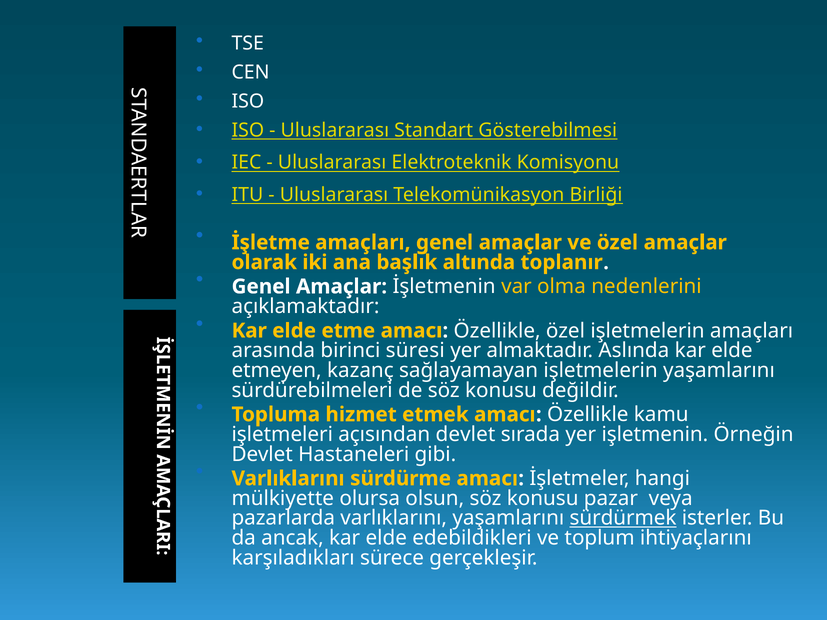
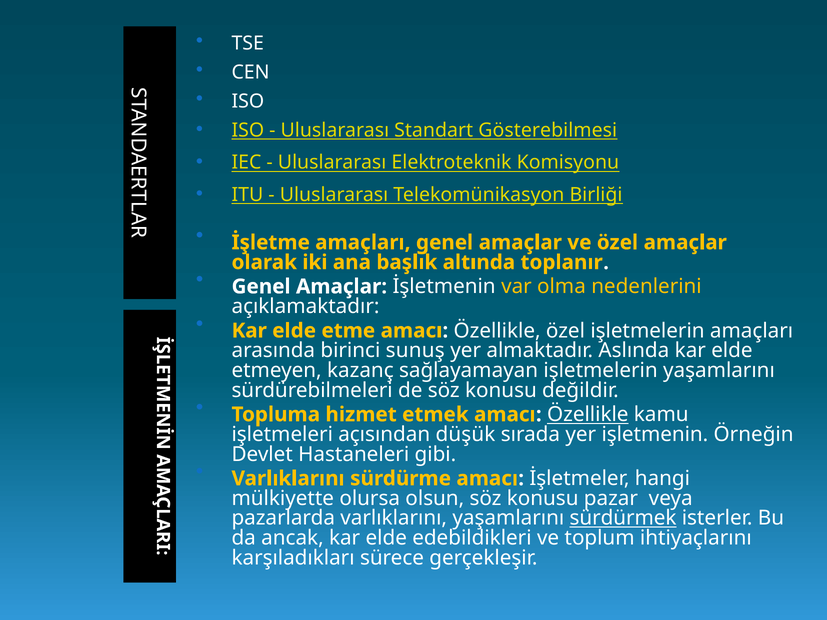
süresi: süresi -> sunuş
Özellikle at (588, 415) underline: none -> present
açısından devlet: devlet -> düşük
